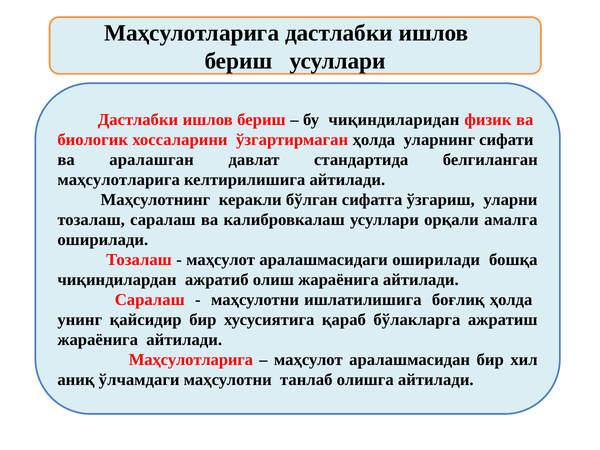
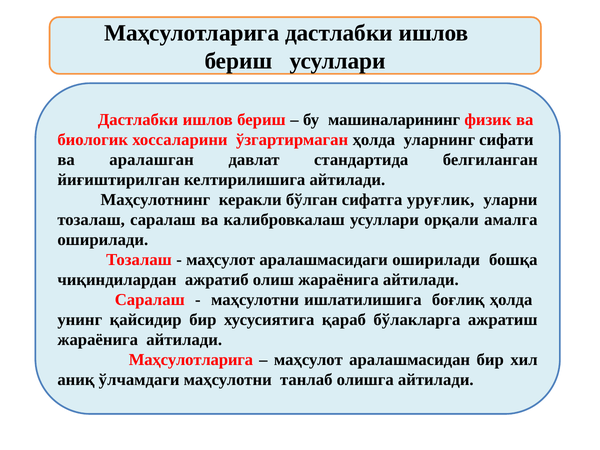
чиқиндиларидан: чиқиндиларидан -> машиналарининг
маҳсулотларига at (119, 180): маҳсулотларига -> йиғиштирилган
ўзгариш: ўзгариш -> уруғлик
